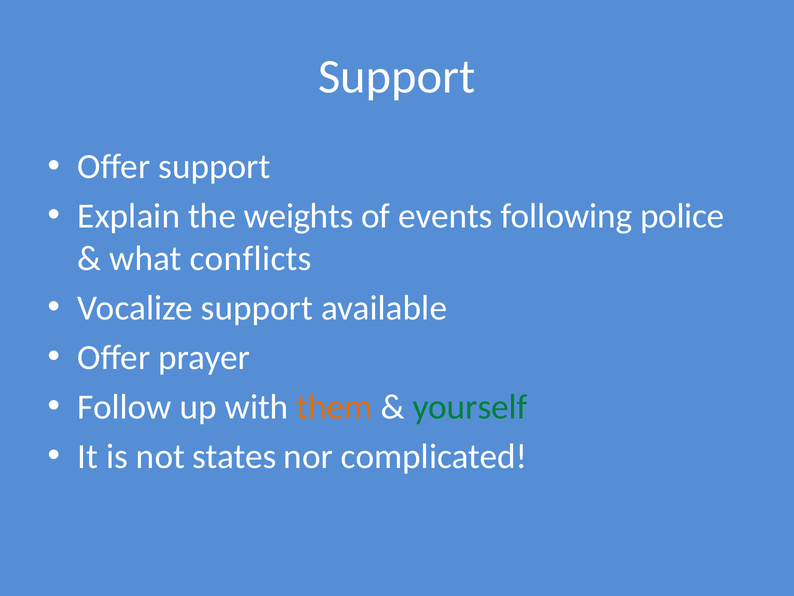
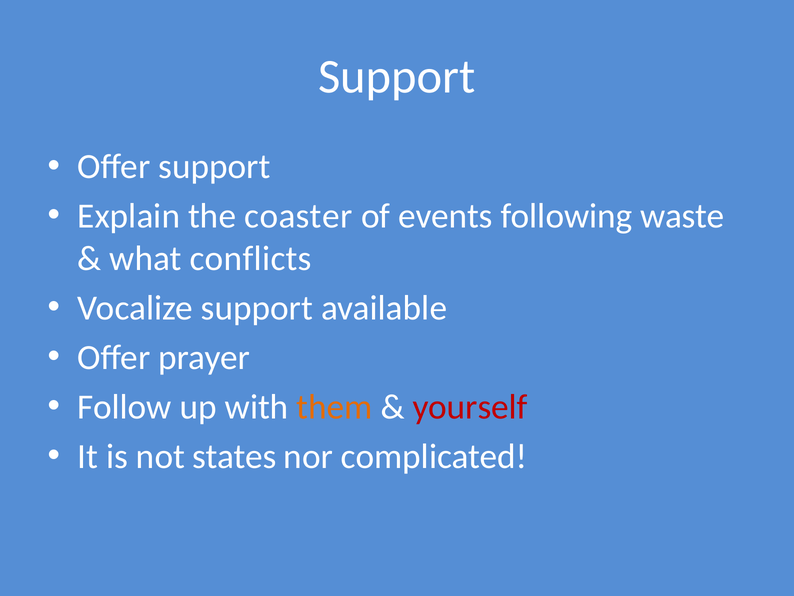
weights: weights -> coaster
police: police -> waste
yourself colour: green -> red
